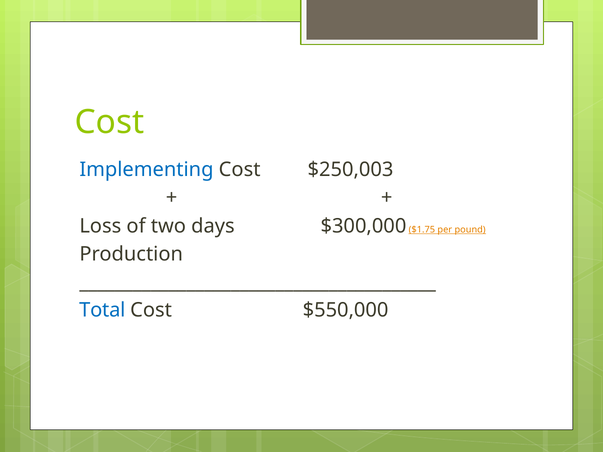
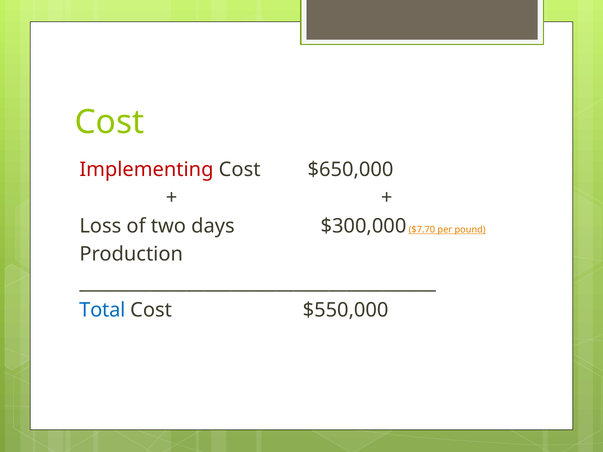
Implementing colour: blue -> red
$250,003: $250,003 -> $650,000
$1.75: $1.75 -> $7.70
